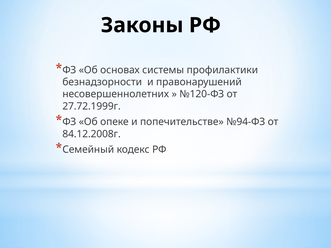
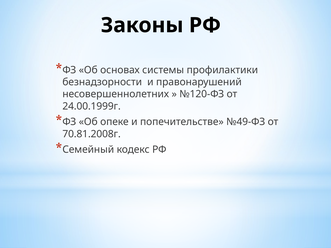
27.72.1999г: 27.72.1999г -> 24.00.1999г
№94-ФЗ: №94-ФЗ -> №49-ФЗ
84.12.2008г: 84.12.2008г -> 70.81.2008г
